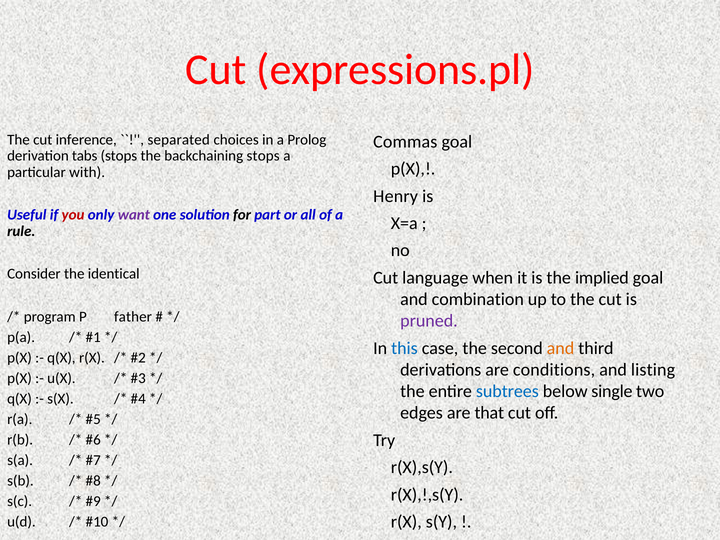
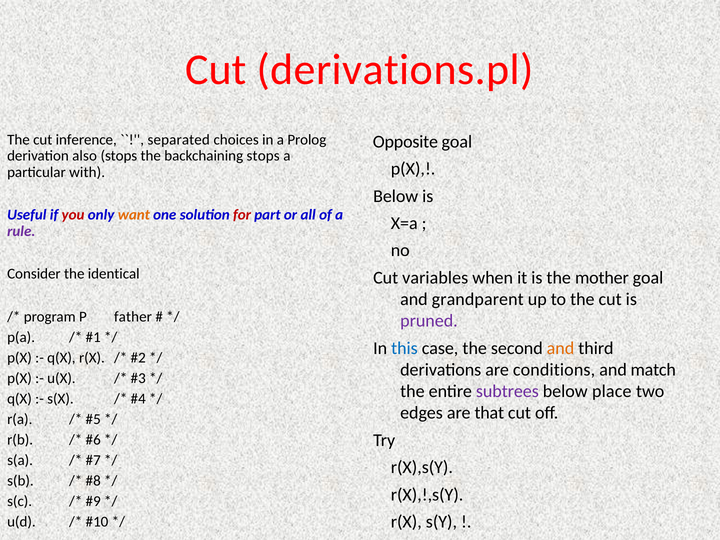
expressions.pl: expressions.pl -> derivations.pl
Commas: Commas -> Opposite
tabs: tabs -> also
Henry at (396, 196): Henry -> Below
want colour: purple -> orange
for colour: black -> red
rule colour: black -> purple
language: language -> variables
implied: implied -> mother
combination: combination -> grandparent
listing: listing -> match
subtrees colour: blue -> purple
single: single -> place
